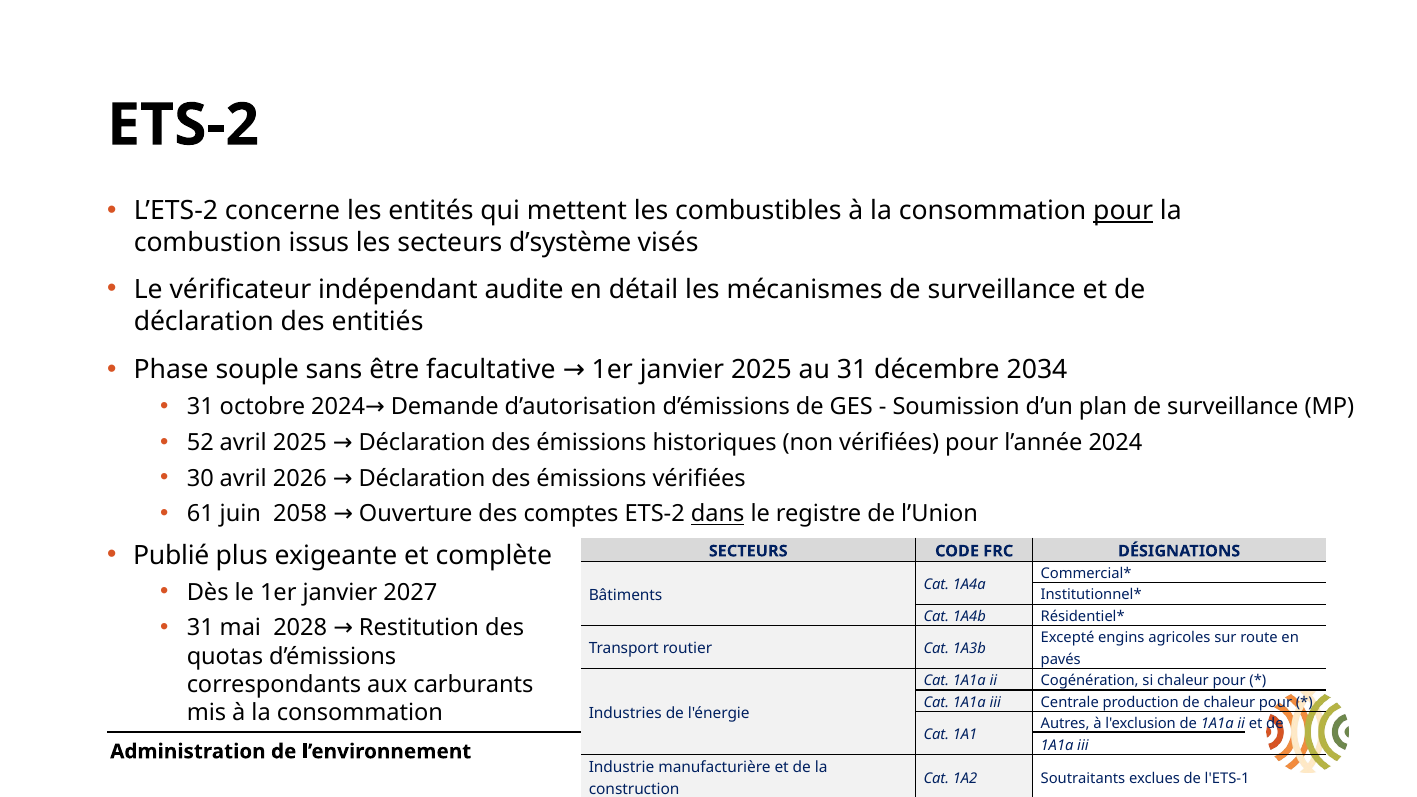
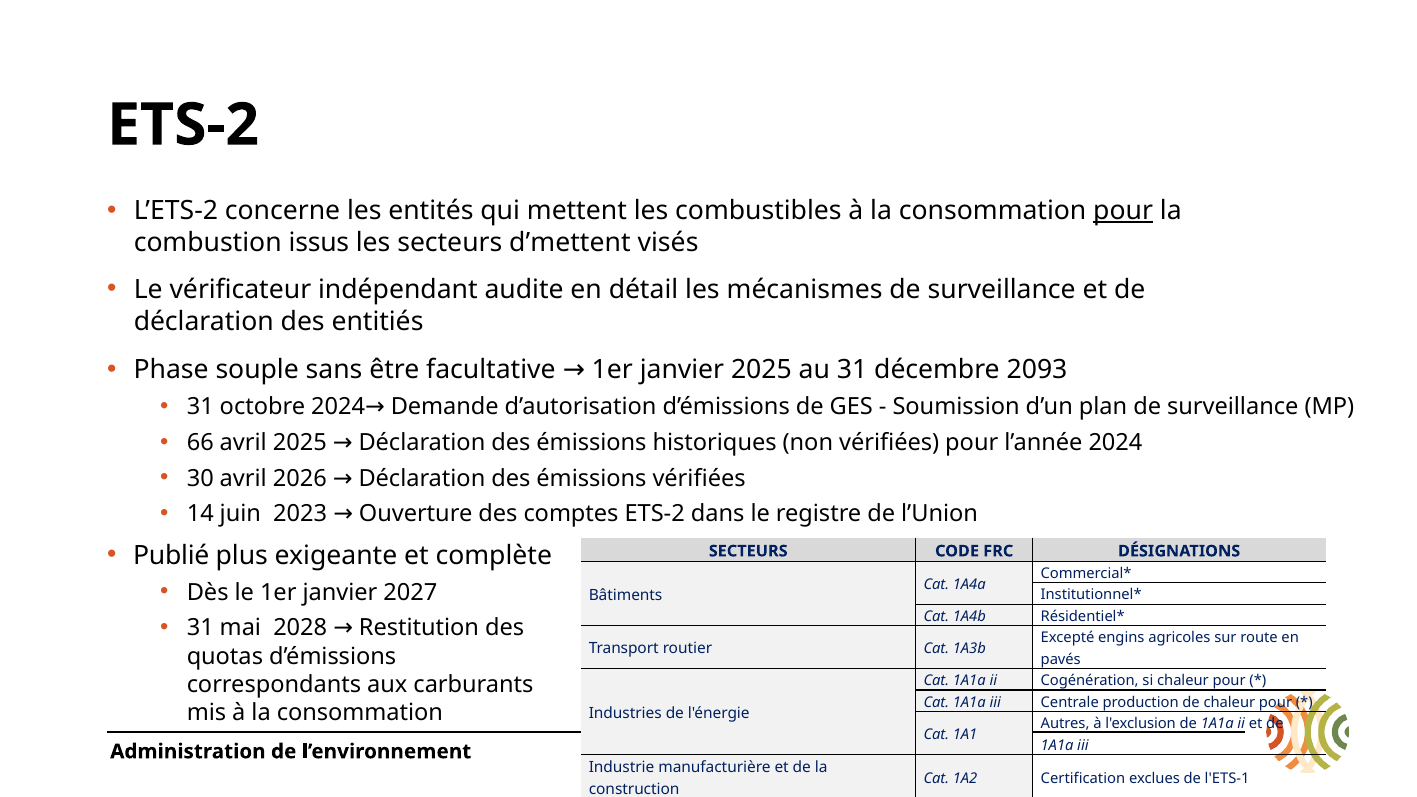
d’système: d’système -> d’mettent
2034: 2034 -> 2093
52: 52 -> 66
61: 61 -> 14
2058: 2058 -> 2023
dans underline: present -> none
Soutraitants: Soutraitants -> Certification
